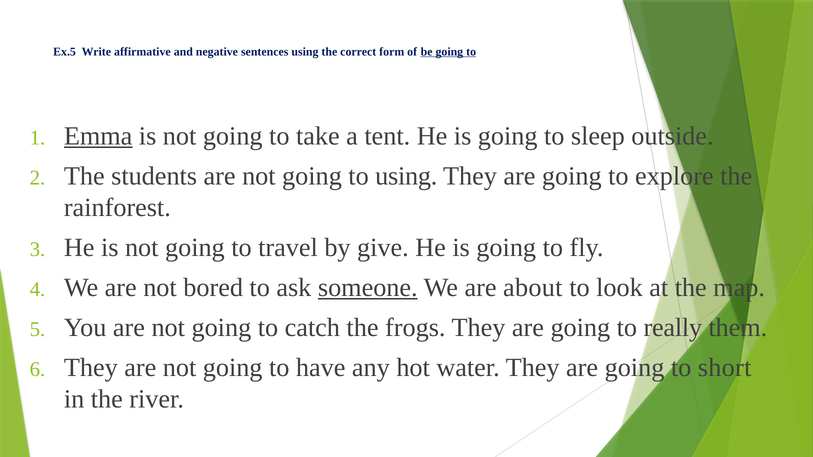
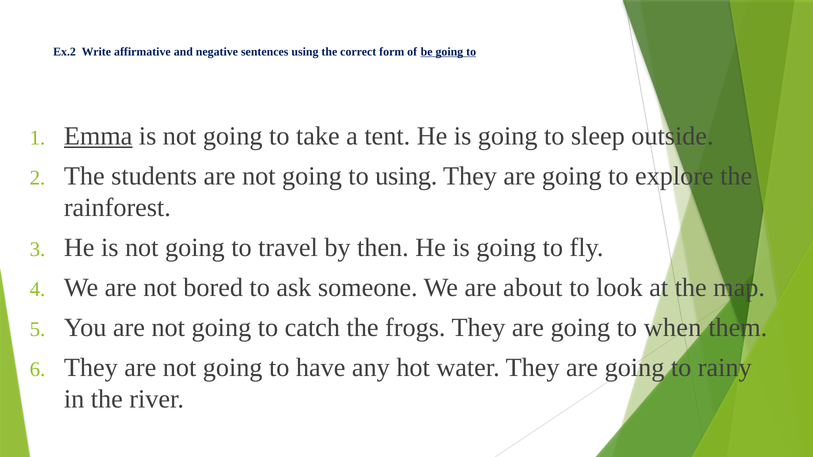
Ex.5: Ex.5 -> Ex.2
give: give -> then
someone underline: present -> none
really: really -> when
short: short -> rainy
